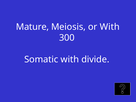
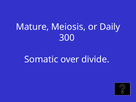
or With: With -> Daily
Somatic with: with -> over
